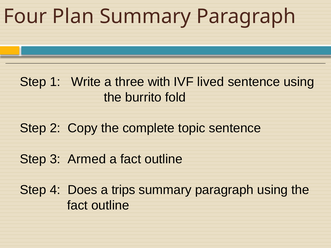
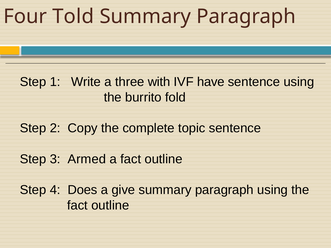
Plan: Plan -> Told
lived: lived -> have
trips: trips -> give
